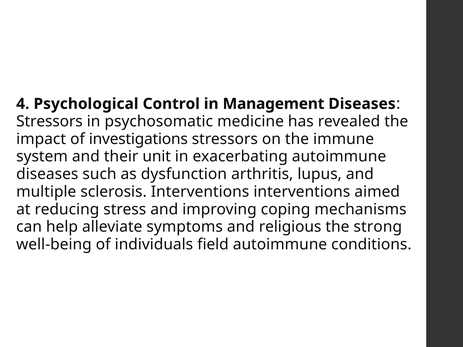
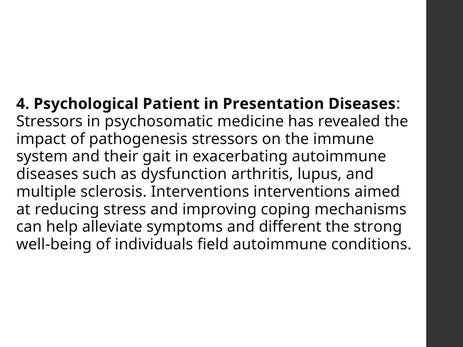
Control: Control -> Patient
Management: Management -> Presentation
investigations: investigations -> pathogenesis
unit: unit -> gait
religious: religious -> different
